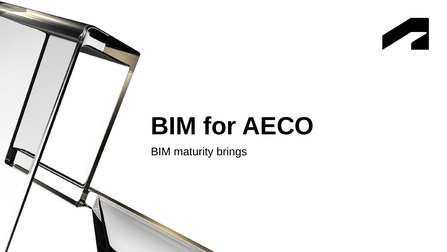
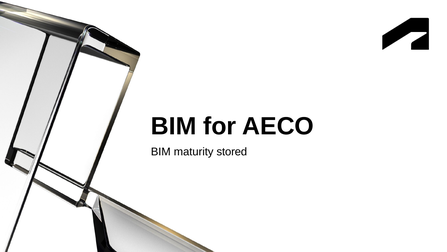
brings: brings -> stored
